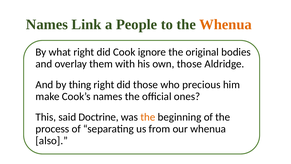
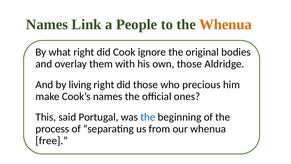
thing: thing -> living
Doctrine: Doctrine -> Portugal
the at (148, 117) colour: orange -> blue
also: also -> free
